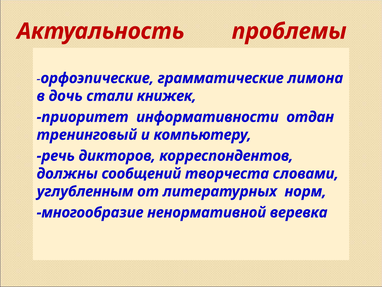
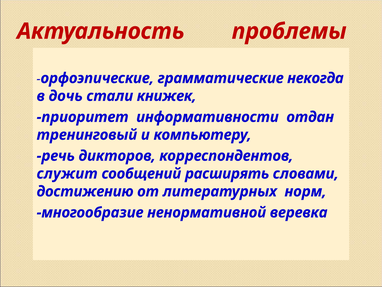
лимона: лимона -> некогда
должны: должны -> служит
творчеста: творчеста -> расширять
углубленным: углубленным -> достижению
